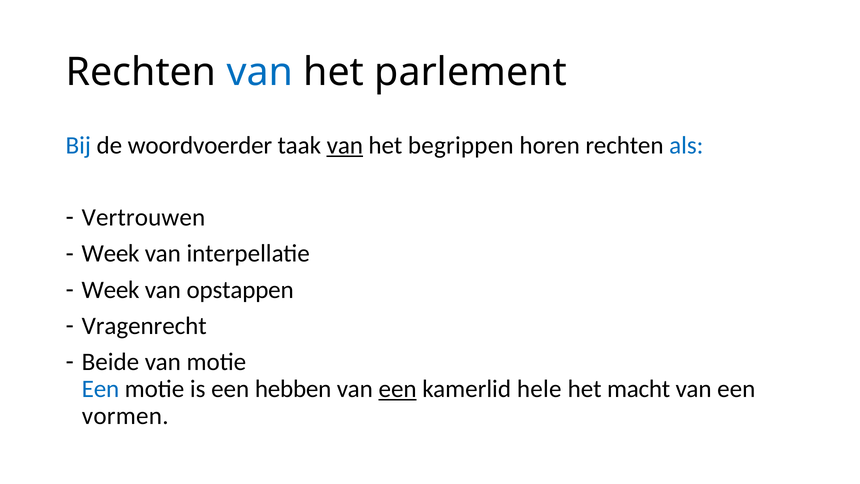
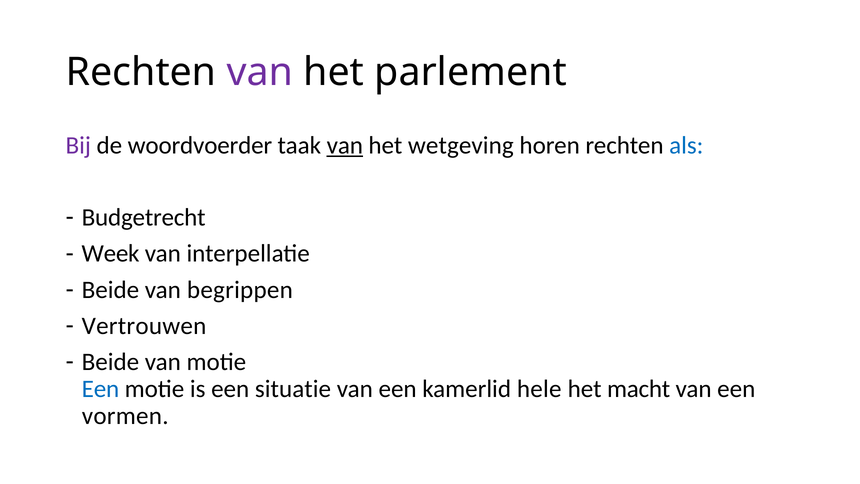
van at (260, 72) colour: blue -> purple
Bij colour: blue -> purple
begrippen: begrippen -> wetgeving
Vertrouwen: Vertrouwen -> Budgetrecht
Week at (111, 290): Week -> Beide
opstappen: opstappen -> begrippen
Vragenrecht: Vragenrecht -> Vertrouwen
hebben: hebben -> situatie
een at (398, 389) underline: present -> none
